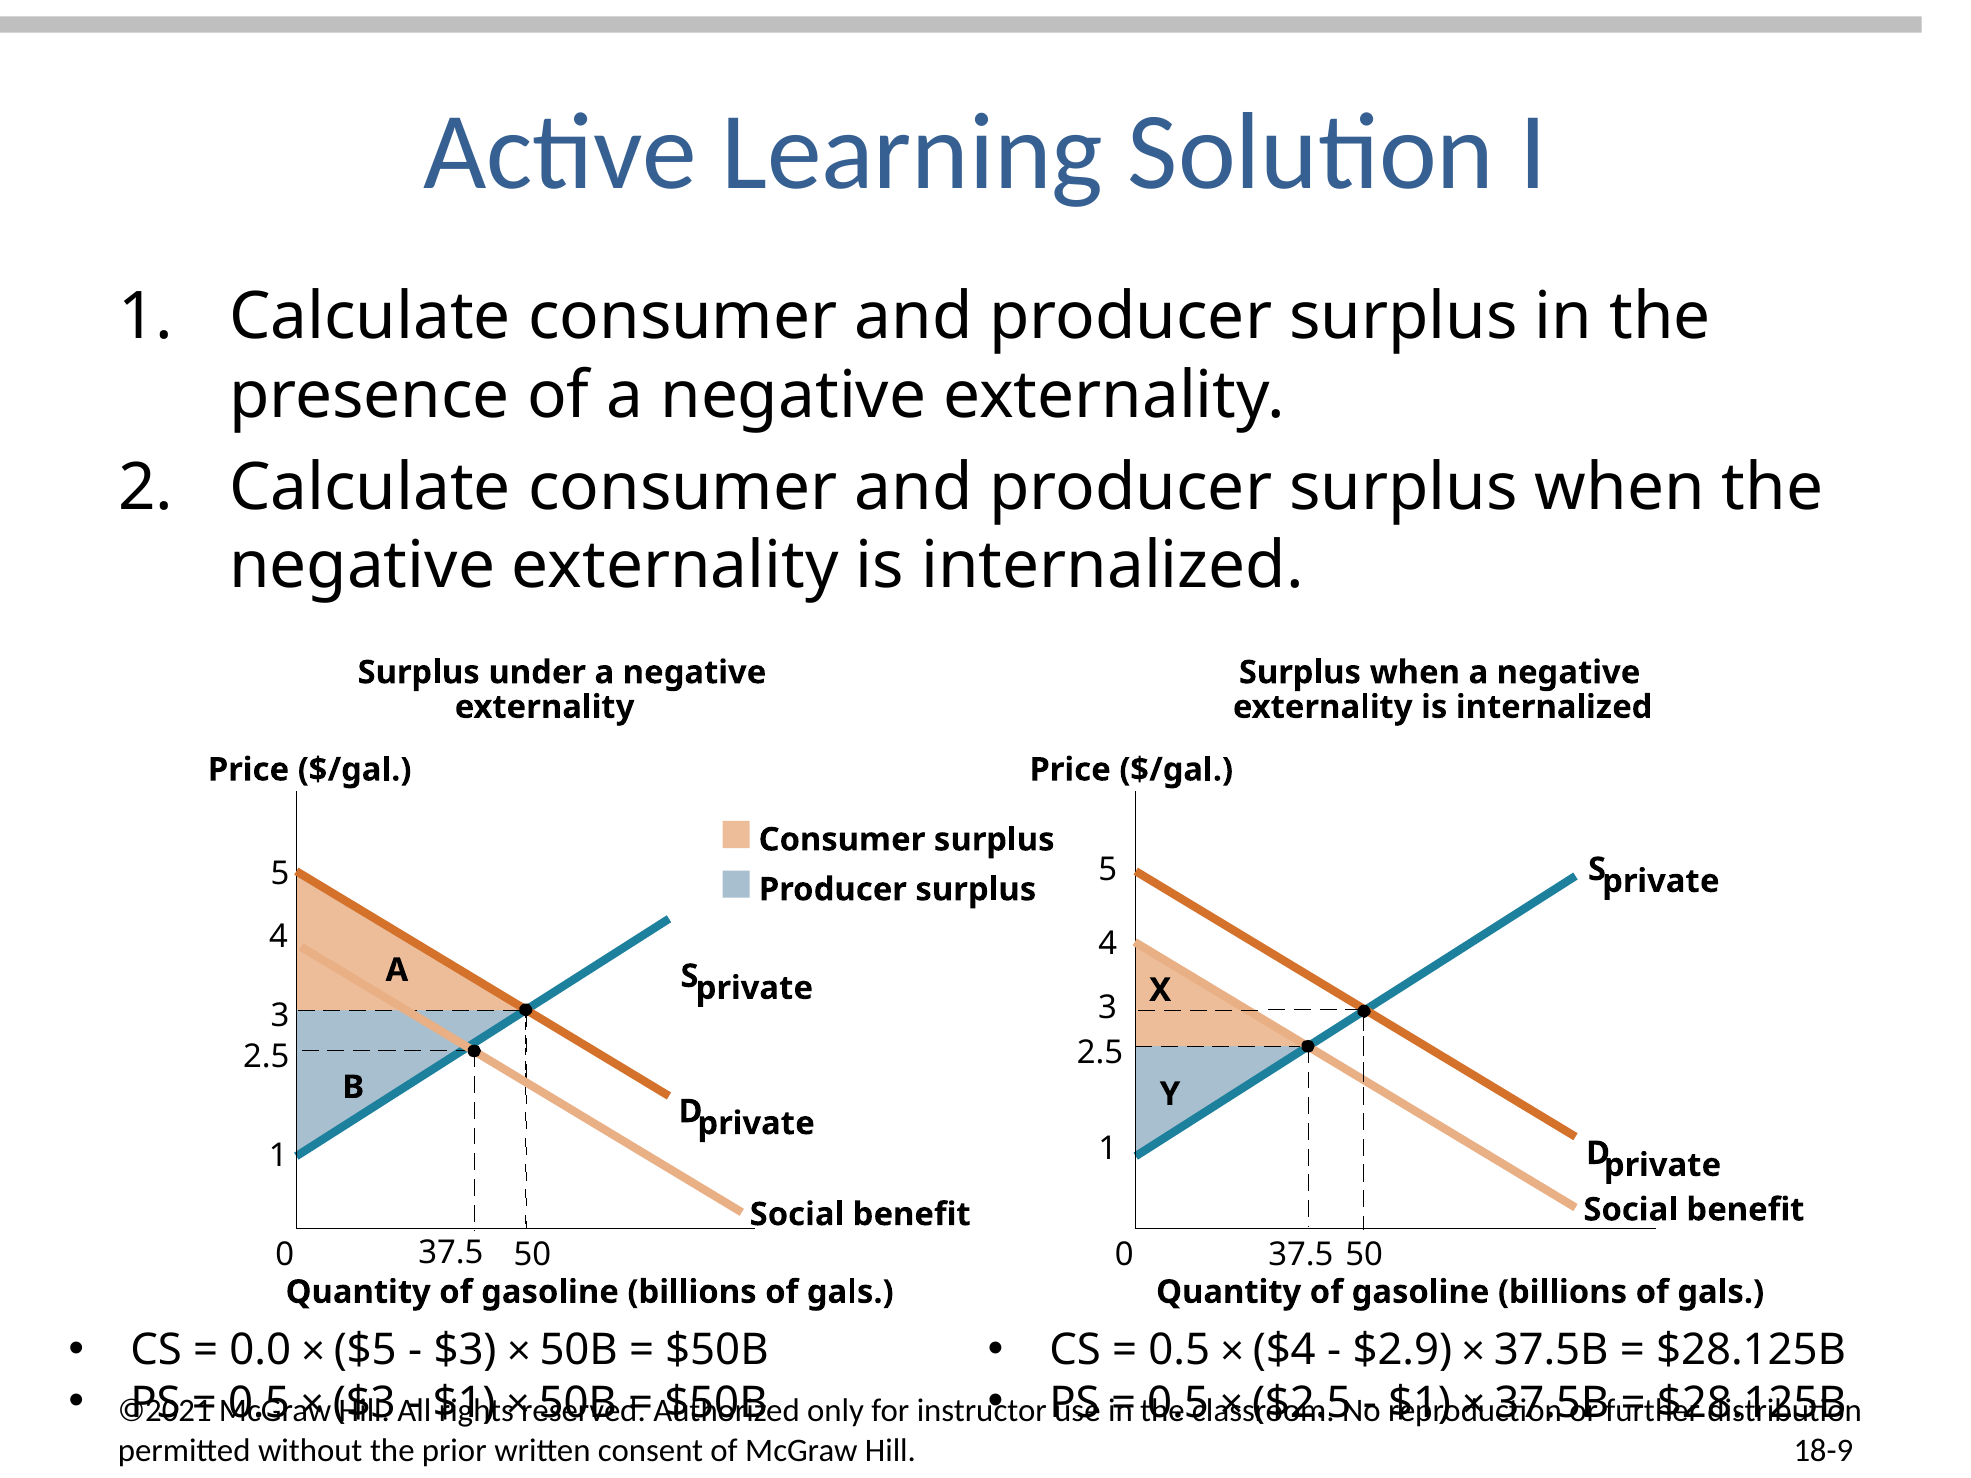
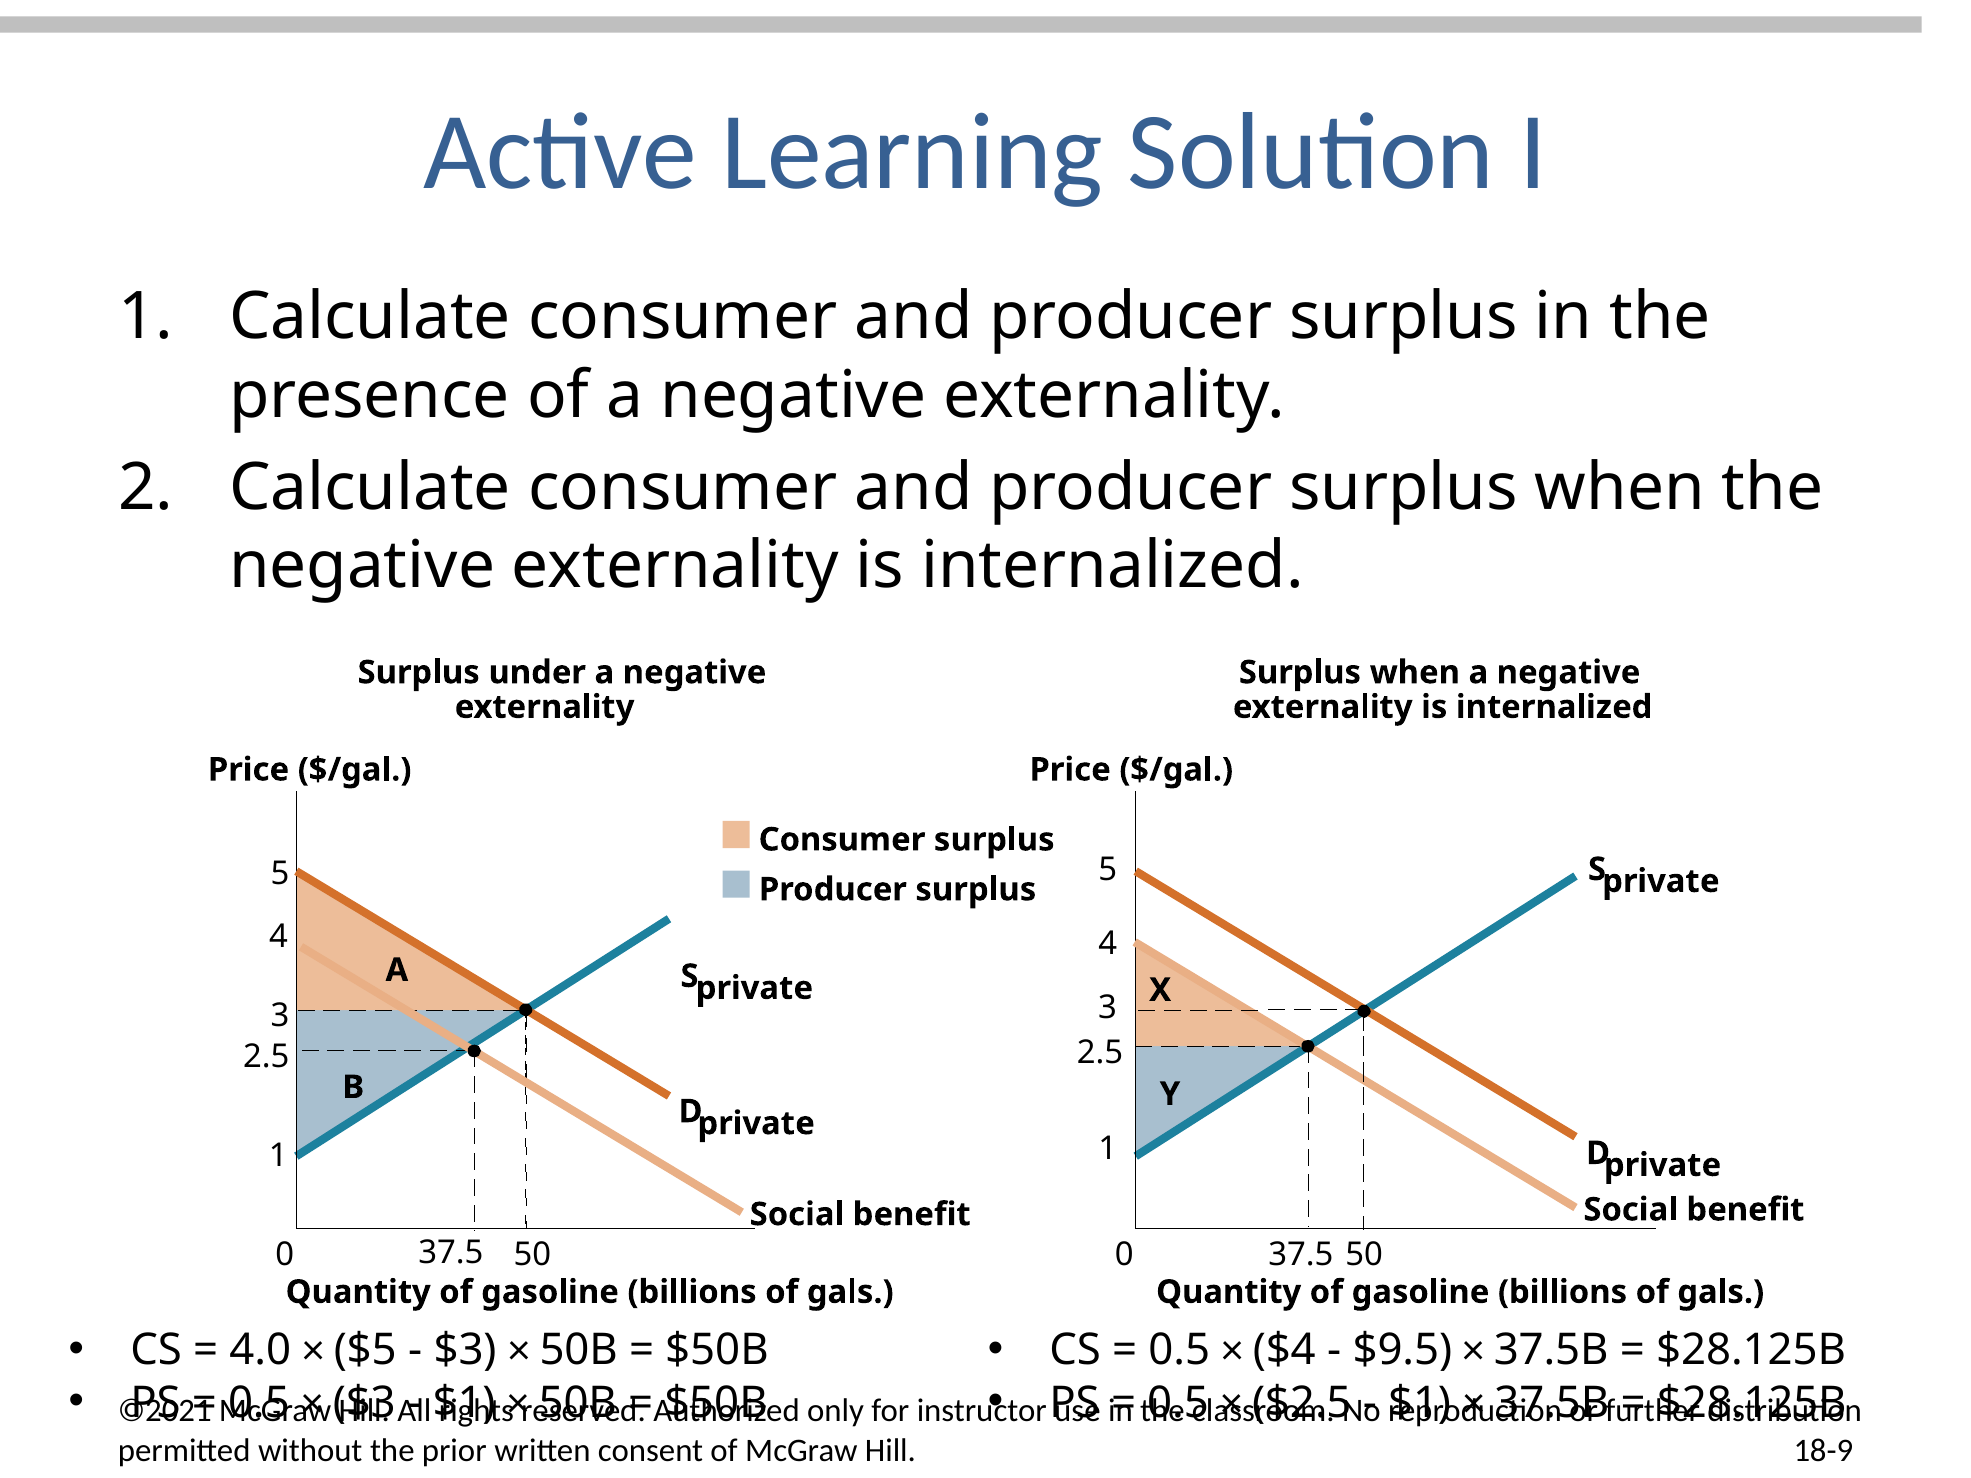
0.0: 0.0 -> 4.0
$2.9: $2.9 -> $9.5
